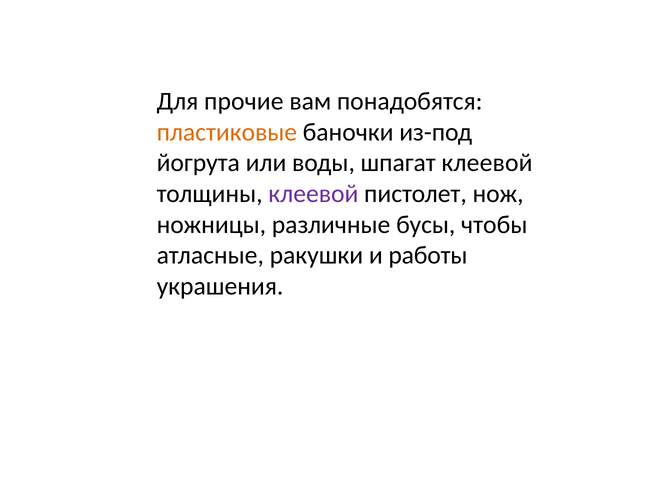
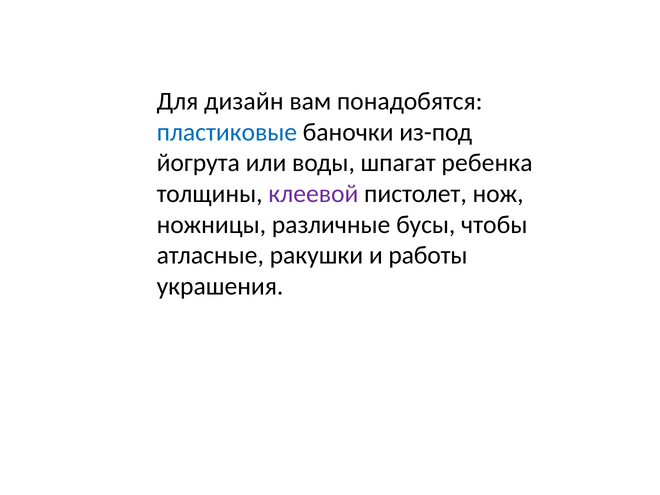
прочие: прочие -> дизайн
пластиковые colour: orange -> blue
шпагат клеевой: клеевой -> ребенка
